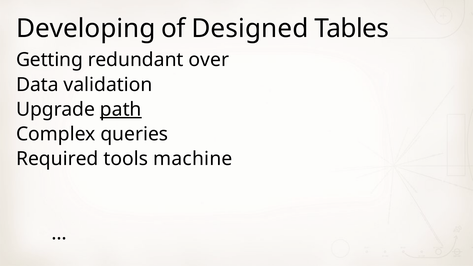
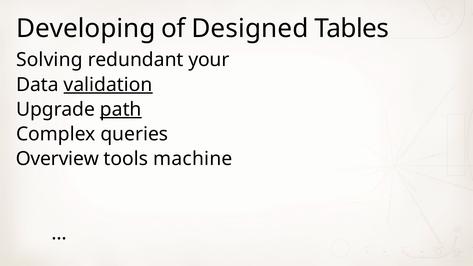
Getting: Getting -> Solving
over: over -> your
validation underline: none -> present
Required: Required -> Overview
